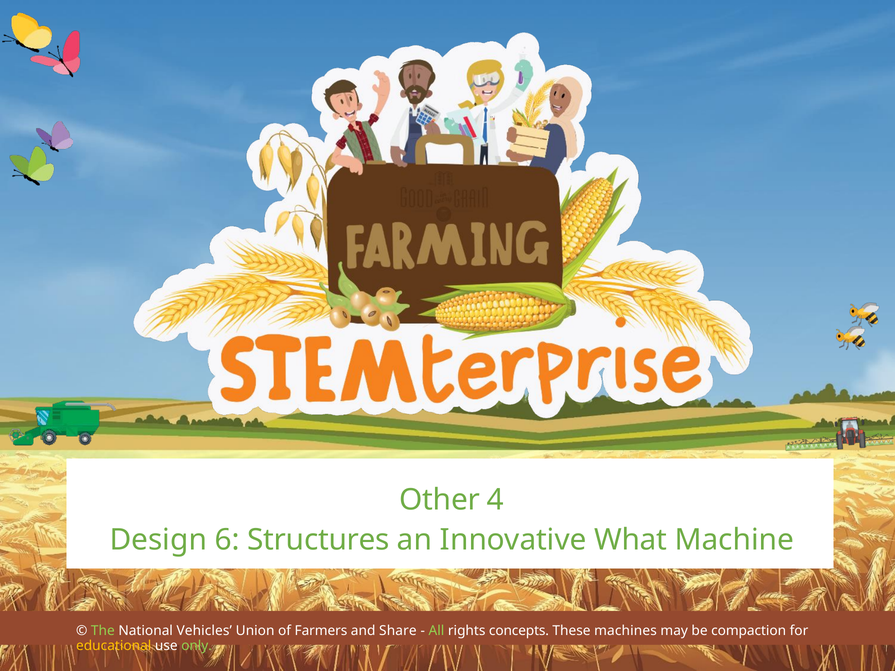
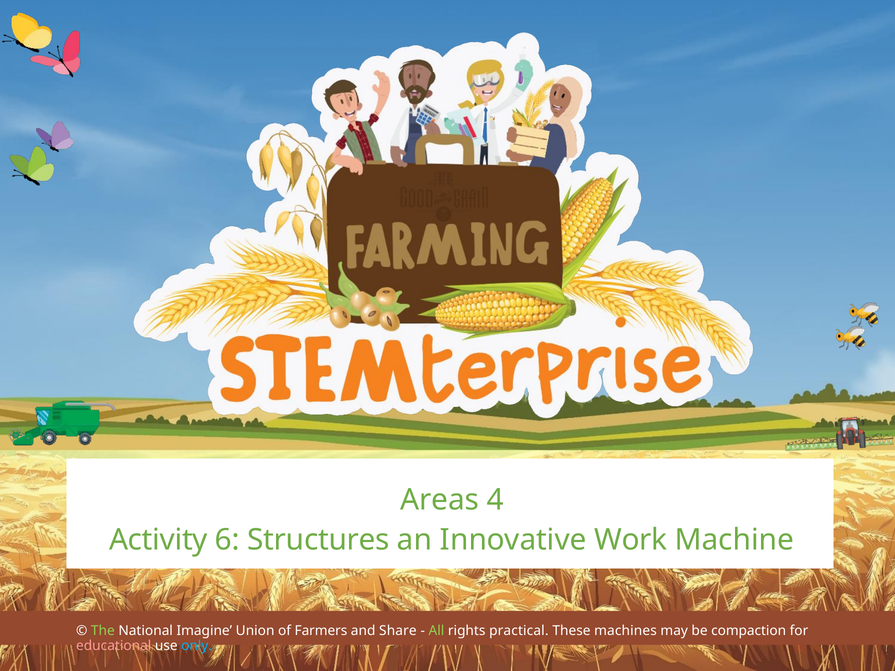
Other: Other -> Areas
Design: Design -> Activity
What: What -> Work
Vehicles: Vehicles -> Imagine
concepts: concepts -> practical
educational colour: yellow -> pink
only colour: light green -> light blue
